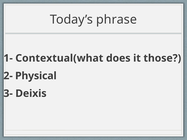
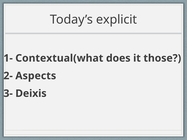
phrase: phrase -> explicit
Physical: Physical -> Aspects
